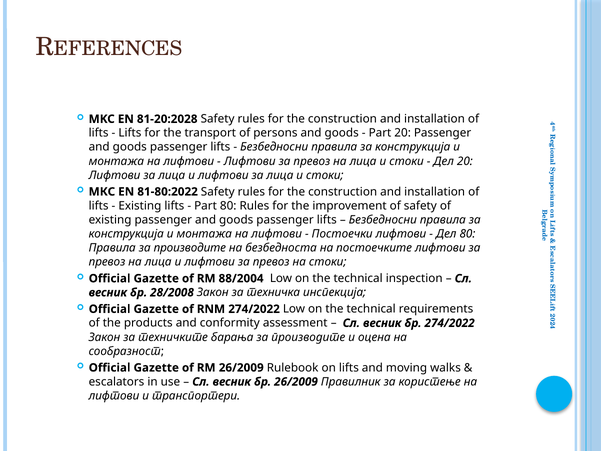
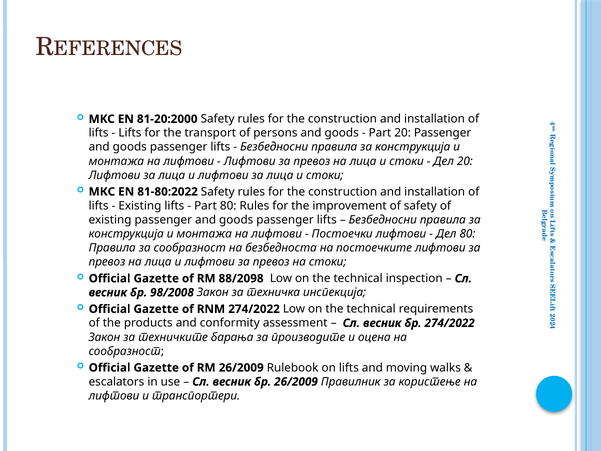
81-20:2028: 81-20:2028 -> 81-20:2000
Правила за производите: производите -> сообразност
88/2004: 88/2004 -> 88/2098
28/2008: 28/2008 -> 98/2008
